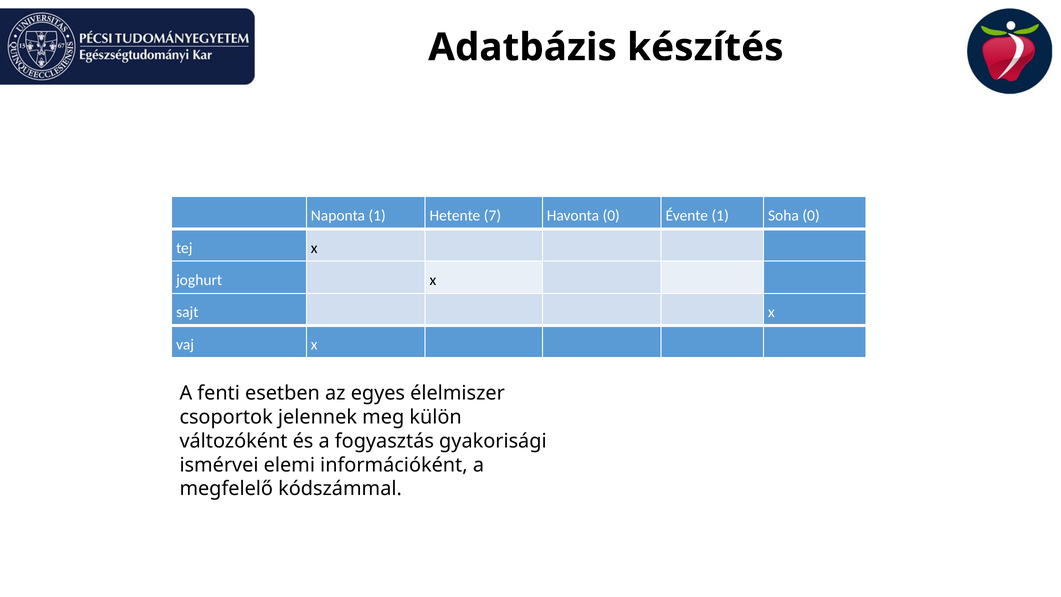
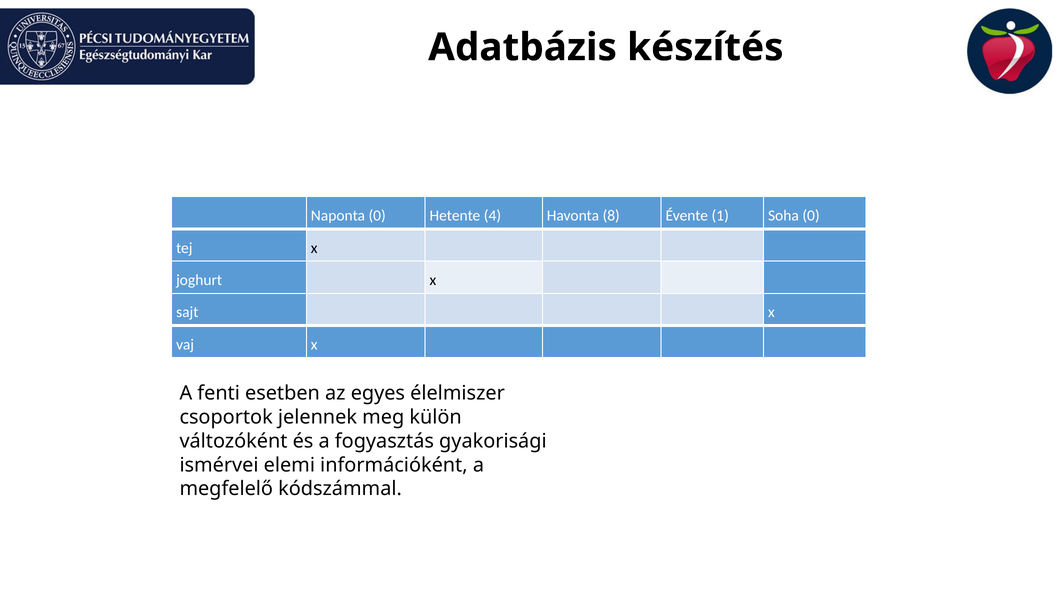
Naponta 1: 1 -> 0
7: 7 -> 4
Havonta 0: 0 -> 8
